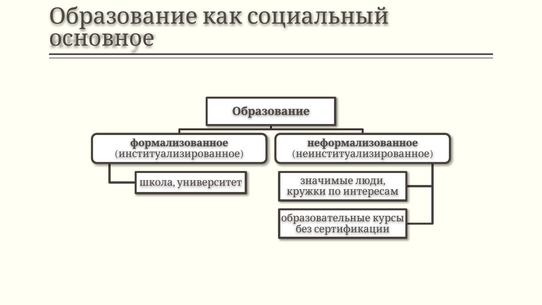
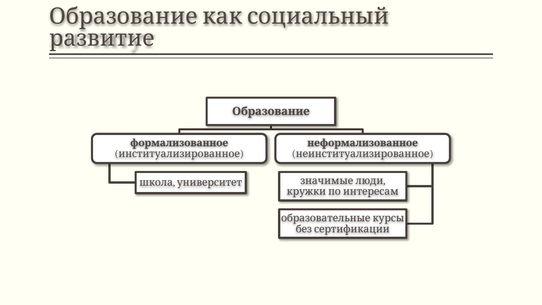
основное: основное -> развитие
